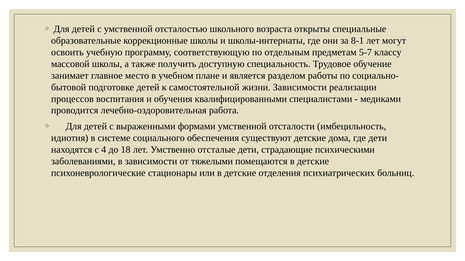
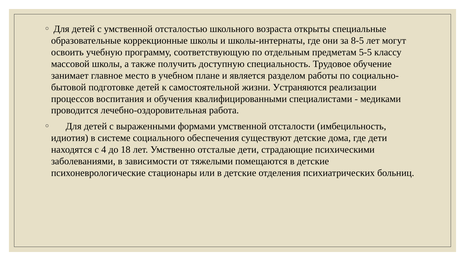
8-1: 8-1 -> 8-5
5-7: 5-7 -> 5-5
жизни Зависимости: Зависимости -> Устраняются
